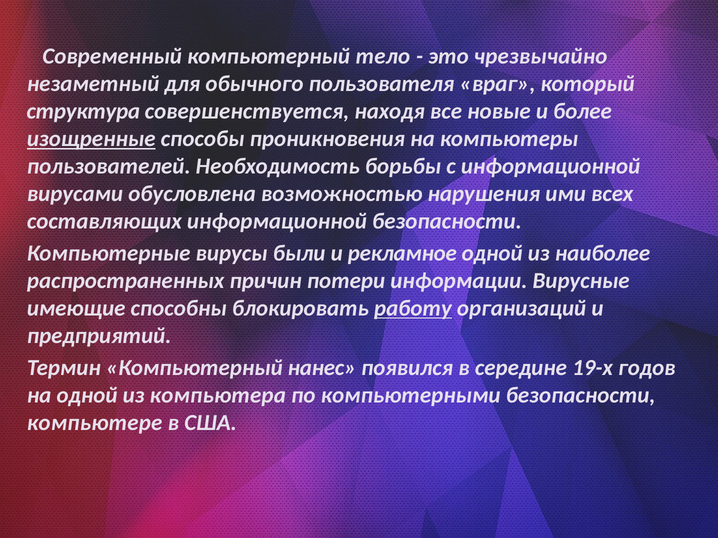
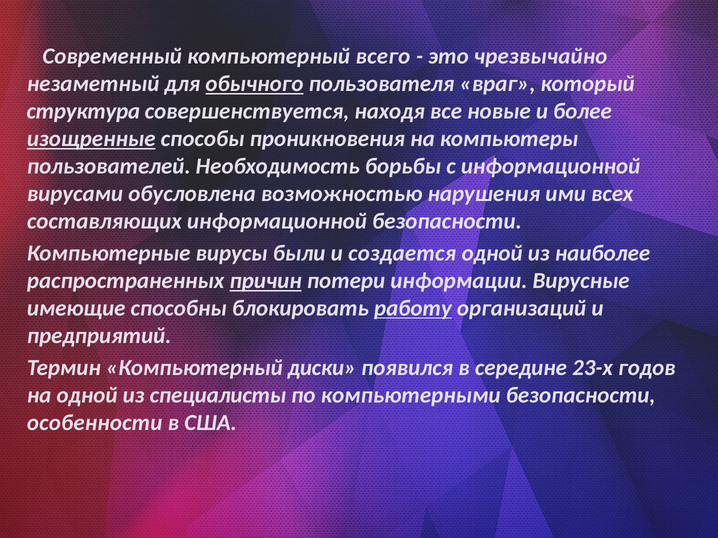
тело: тело -> всего
обычного underline: none -> present
рекламное: рекламное -> создается
причин underline: none -> present
нанес: нанес -> диски
19-х: 19-х -> 23-х
компьютера: компьютера -> специалисты
компьютере: компьютере -> особенности
